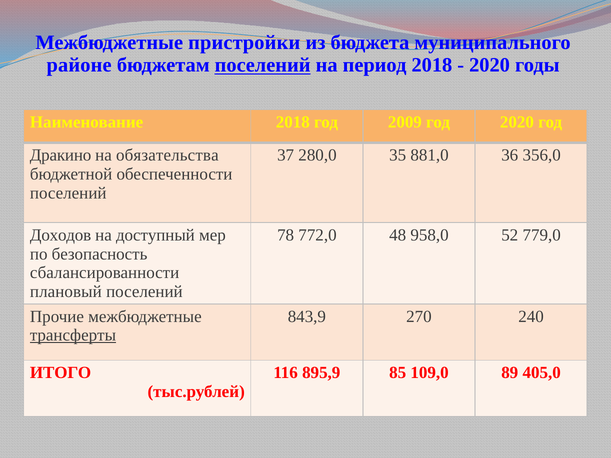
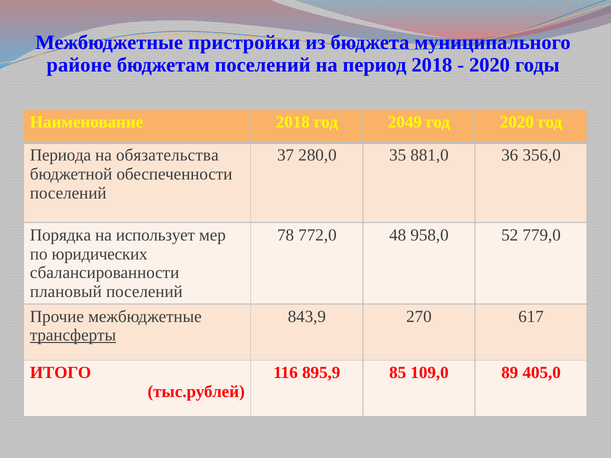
поселений at (263, 65) underline: present -> none
2009: 2009 -> 2049
Дракино: Дракино -> Периода
Доходов: Доходов -> Порядка
доступный: доступный -> использует
безопасность: безопасность -> юридических
240: 240 -> 617
